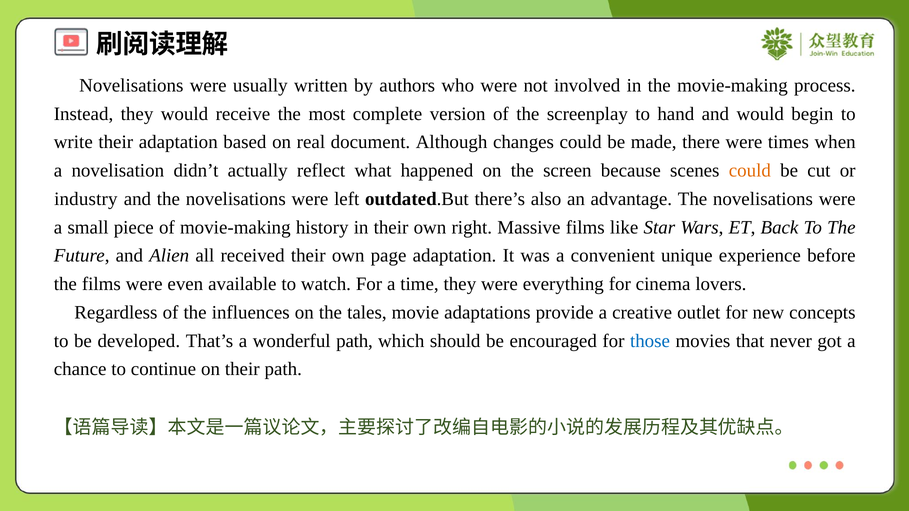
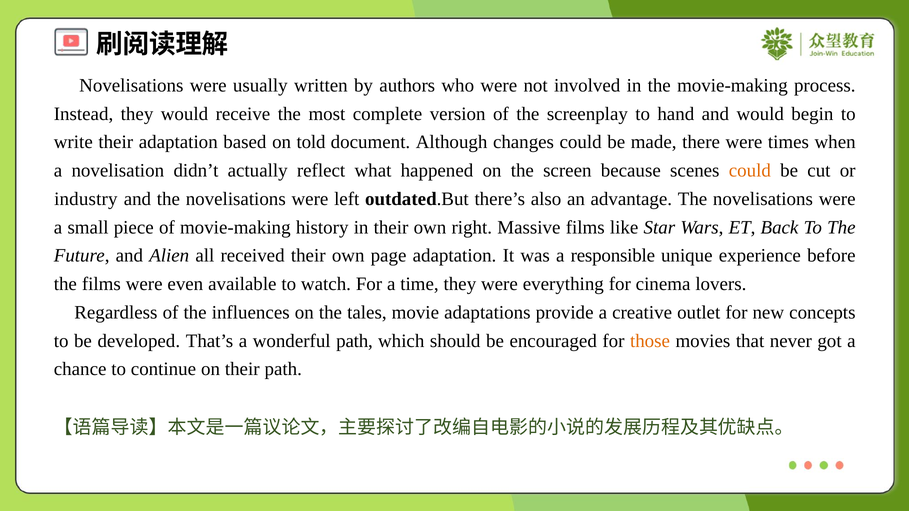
real: real -> told
convenient: convenient -> responsible
those colour: blue -> orange
